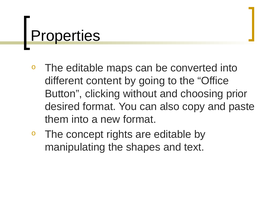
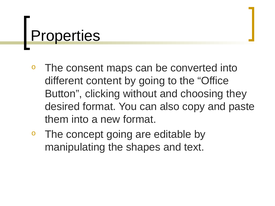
The editable: editable -> consent
prior: prior -> they
concept rights: rights -> going
